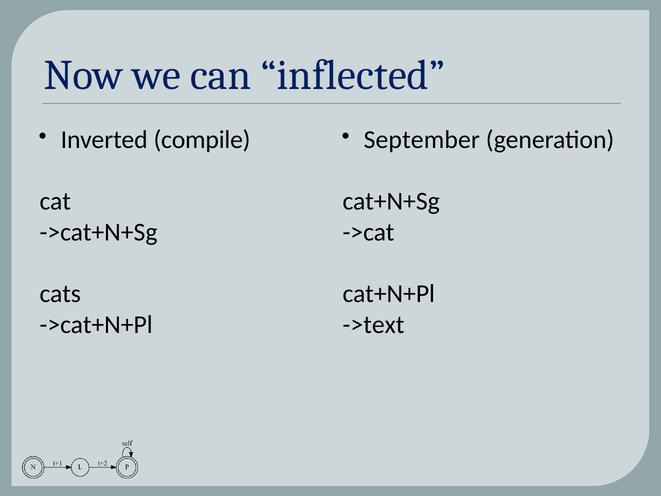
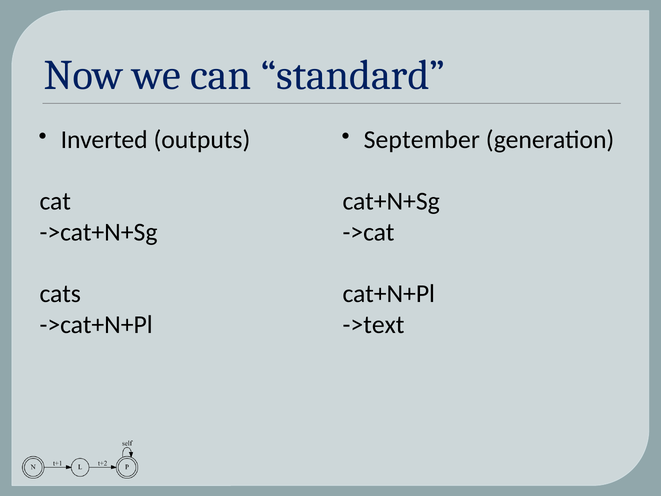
inflected: inflected -> standard
compile: compile -> outputs
